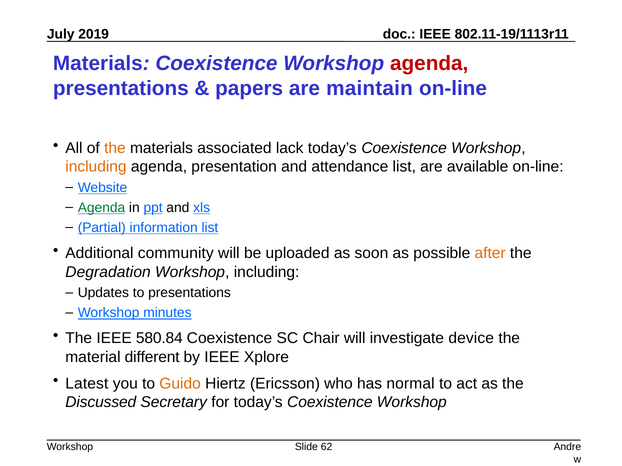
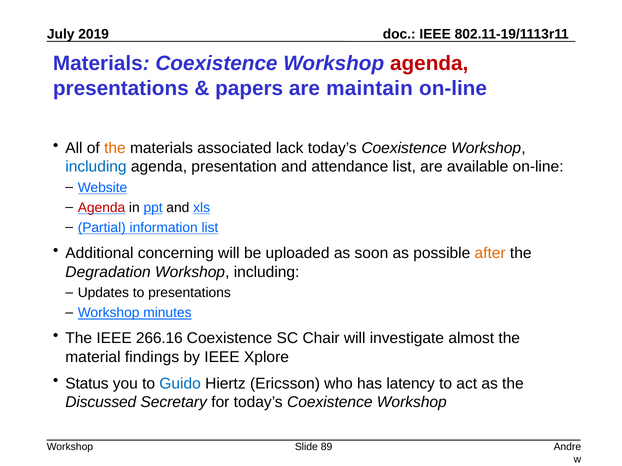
including at (96, 167) colour: orange -> blue
Agenda at (102, 208) colour: green -> red
community: community -> concerning
580.84: 580.84 -> 266.16
device: device -> almost
different: different -> findings
Latest: Latest -> Status
Guido colour: orange -> blue
normal: normal -> latency
62: 62 -> 89
